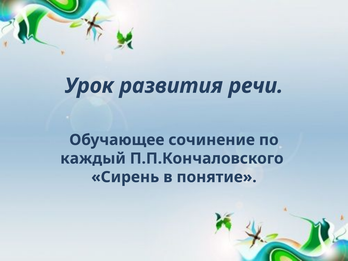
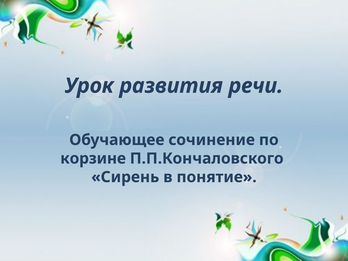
каждый: каждый -> корзине
